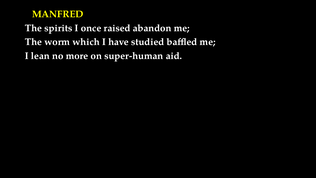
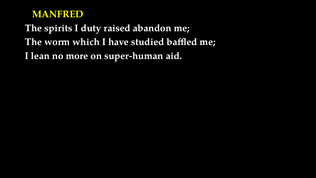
once: once -> duty
